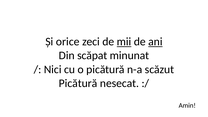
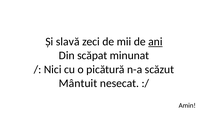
orice: orice -> slavă
mii underline: present -> none
Picătură at (78, 83): Picătură -> Mântuit
